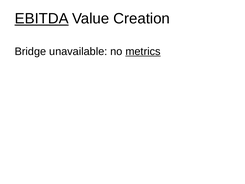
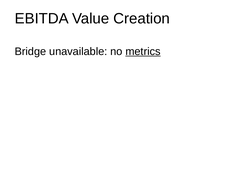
EBITDA underline: present -> none
